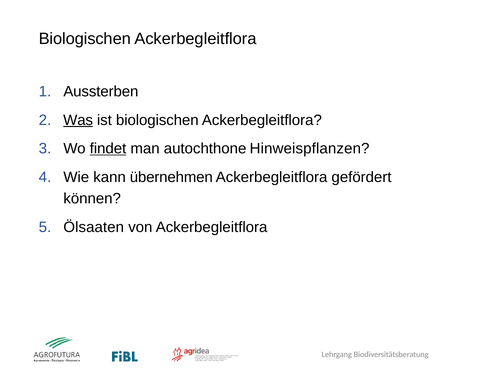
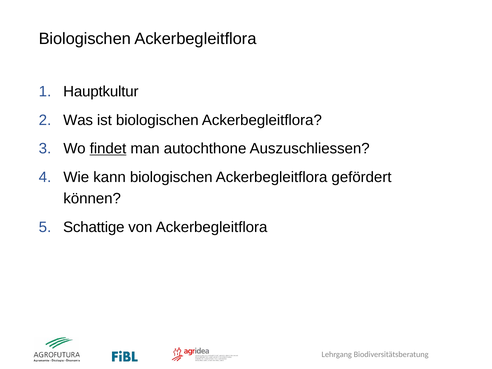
Aussterben: Aussterben -> Hauptkultur
Was underline: present -> none
Hinweispflanzen: Hinweispflanzen -> Auszuschliessen
kann übernehmen: übernehmen -> biologischen
Ölsaaten: Ölsaaten -> Schattige
